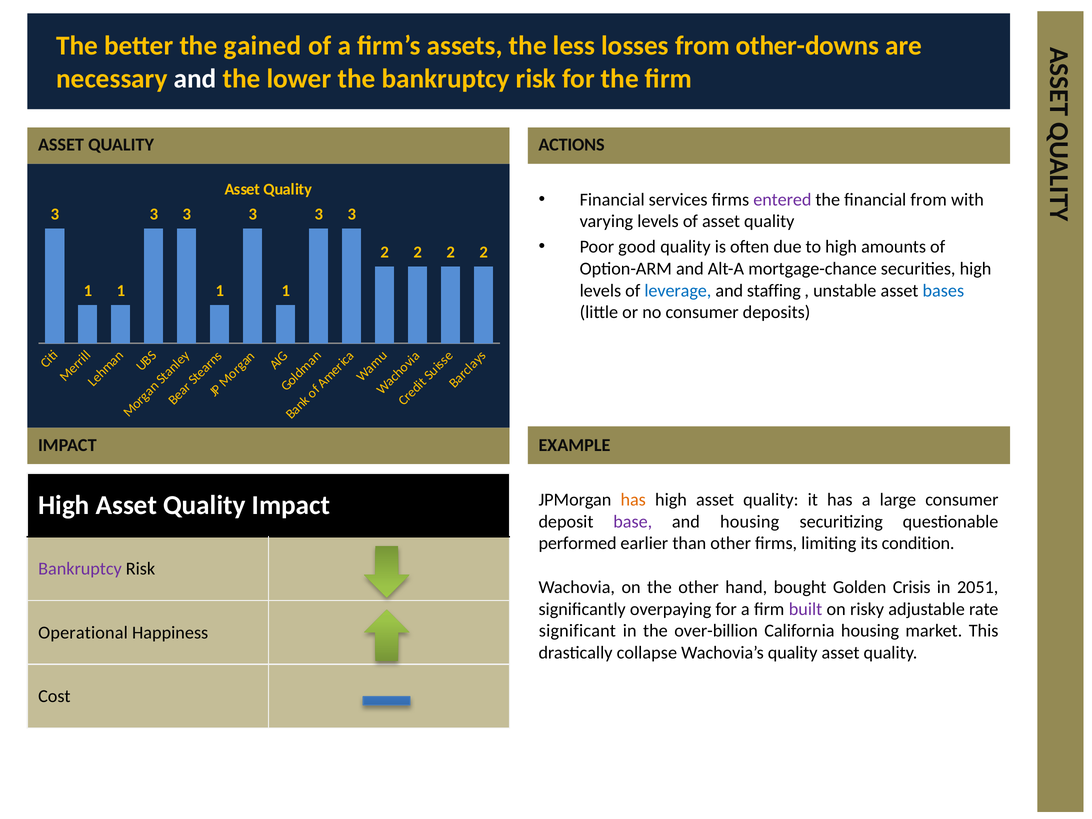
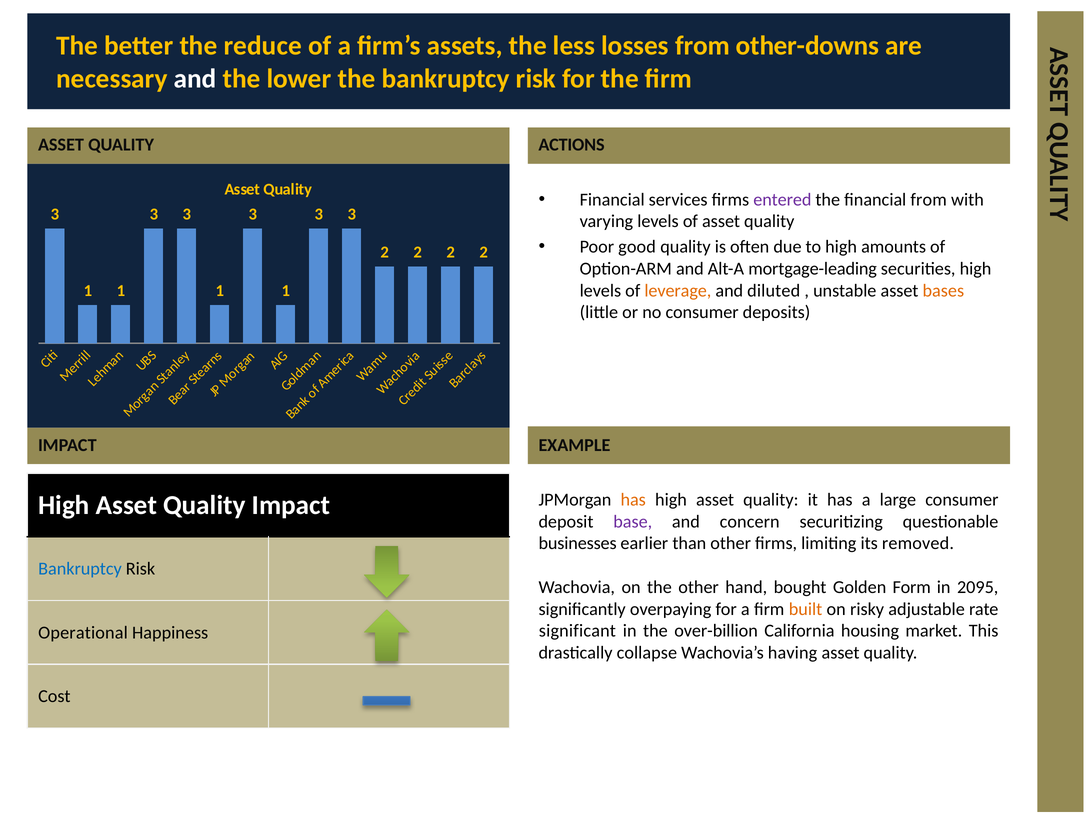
gained: gained -> reduce
mortgage-chance: mortgage-chance -> mortgage-leading
leverage colour: blue -> orange
staffing: staffing -> diluted
bases colour: blue -> orange
and housing: housing -> concern
performed: performed -> businesses
condition: condition -> removed
Bankruptcy at (80, 569) colour: purple -> blue
Crisis: Crisis -> Form
2051: 2051 -> 2095
built colour: purple -> orange
Wachovia’s quality: quality -> having
